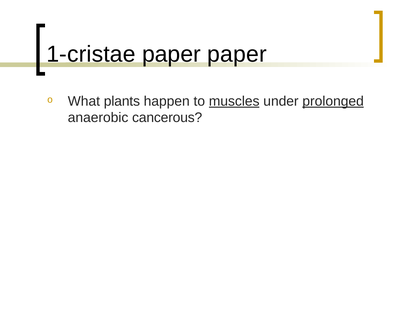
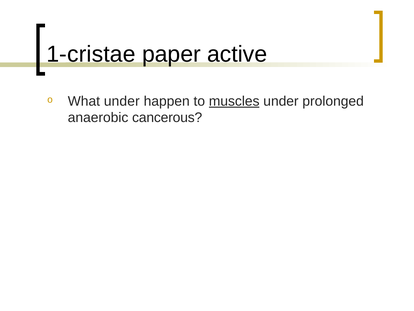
paper paper: paper -> active
What plants: plants -> under
prolonged underline: present -> none
